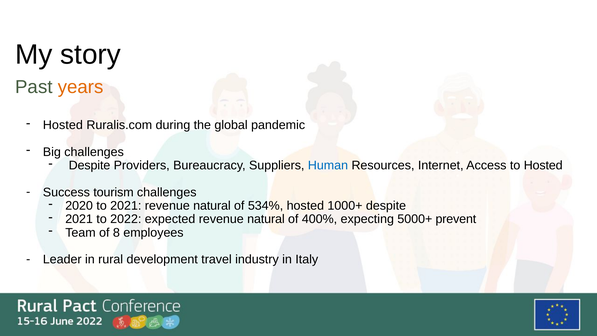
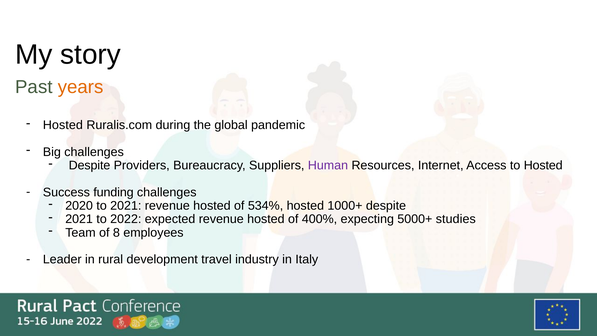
Human colour: blue -> purple
tourism: tourism -> funding
2021 revenue natural: natural -> hosted
expected revenue natural: natural -> hosted
prevent: prevent -> studies
